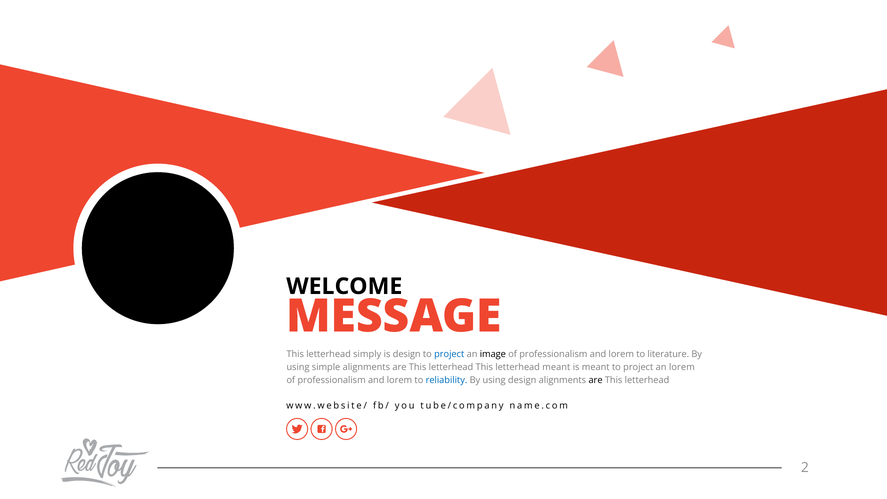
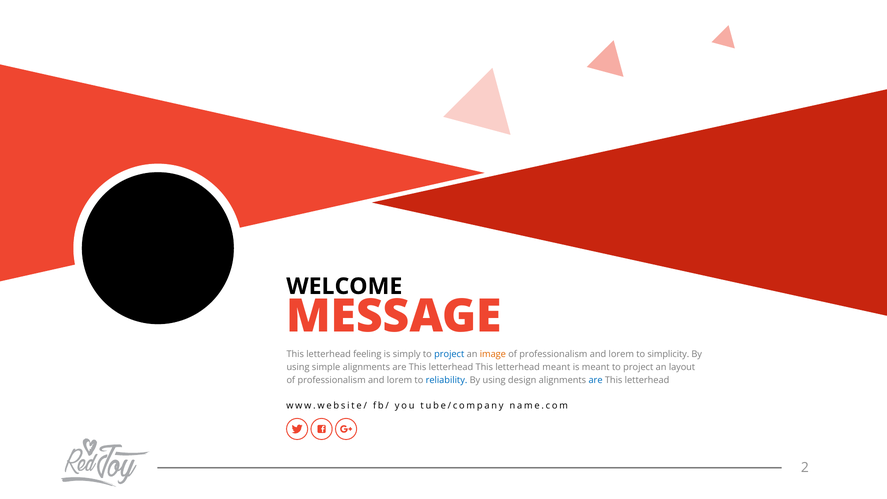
simply: simply -> feeling
is design: design -> simply
image colour: black -> orange
literature: literature -> simplicity
an lorem: lorem -> layout
are at (596, 380) colour: black -> blue
